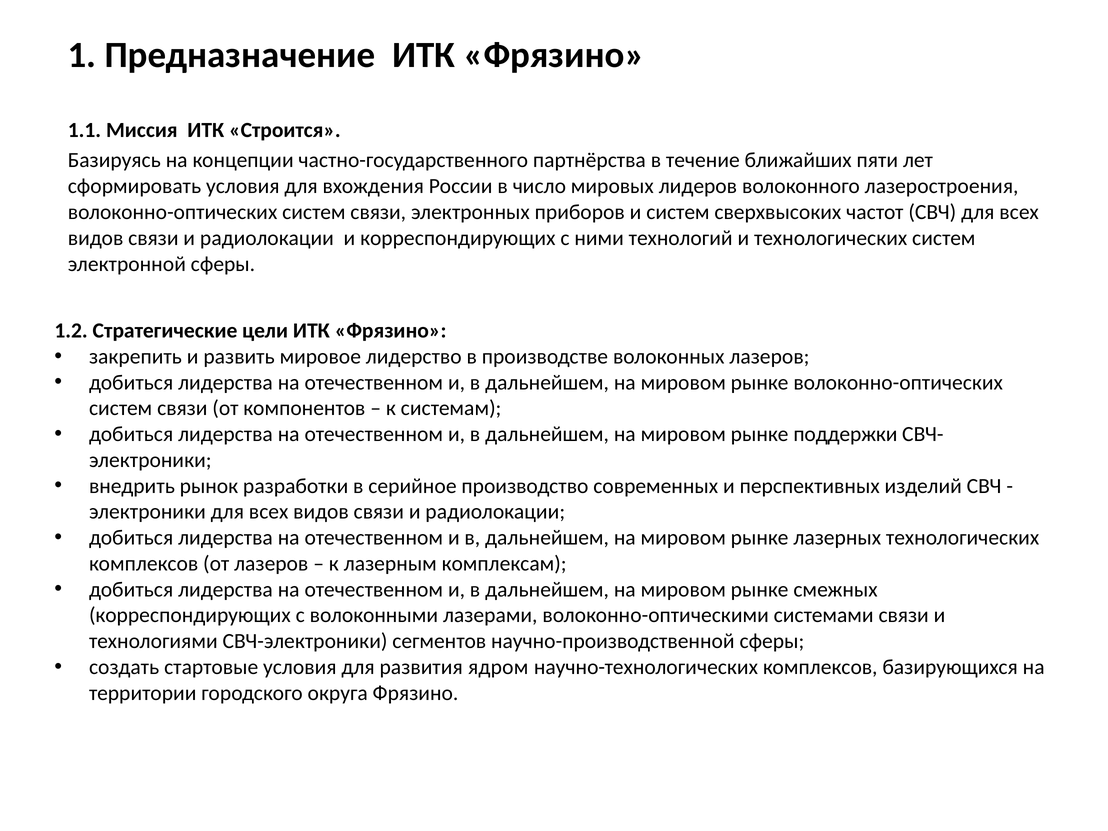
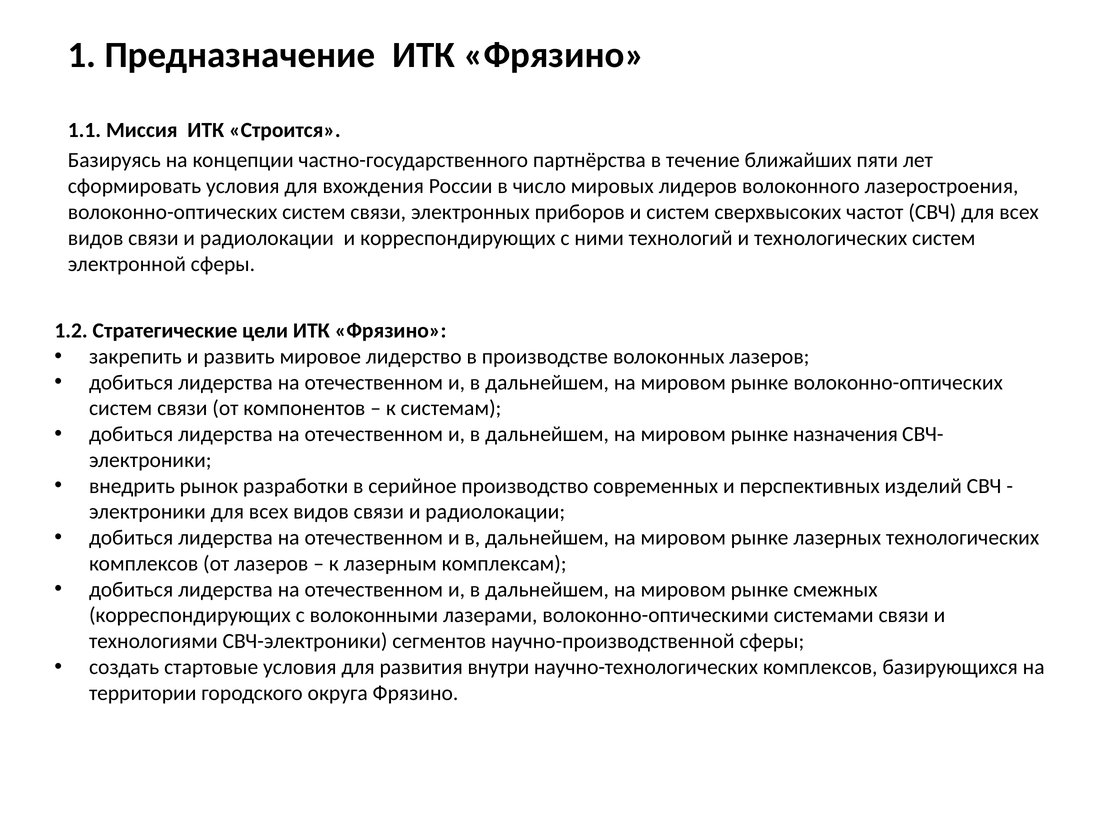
поддержки: поддержки -> назначения
ядром: ядром -> внутри
